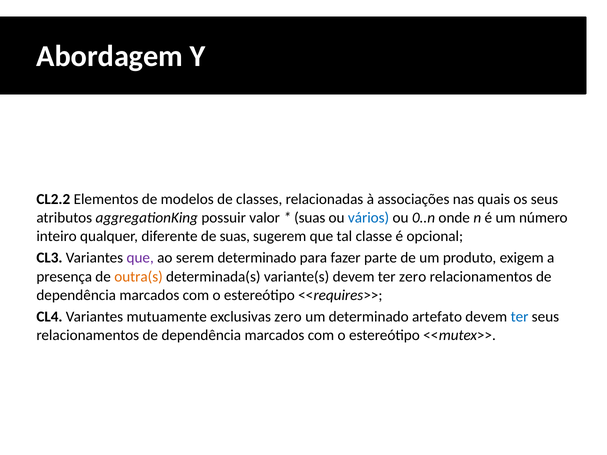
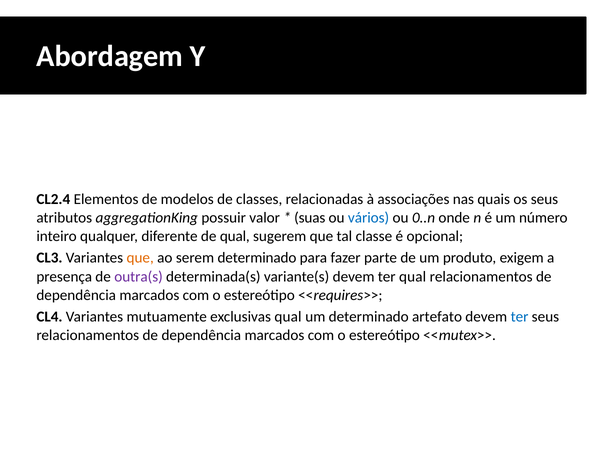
CL2.2: CL2.2 -> CL2.4
de suas: suas -> qual
que at (140, 258) colour: purple -> orange
outra(s colour: orange -> purple
ter zero: zero -> qual
exclusivas zero: zero -> qual
